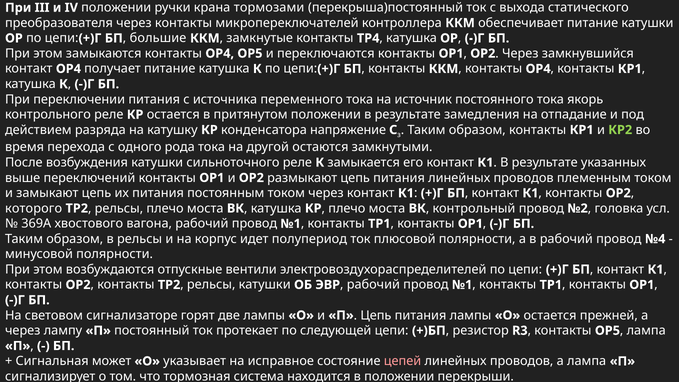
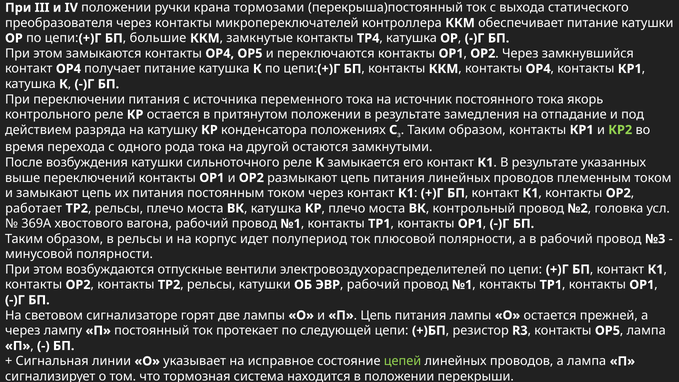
напряжение: напряжение -> положениях
которого: которого -> работает
№4: №4 -> №3
может: может -> линии
цепей colour: pink -> light green
